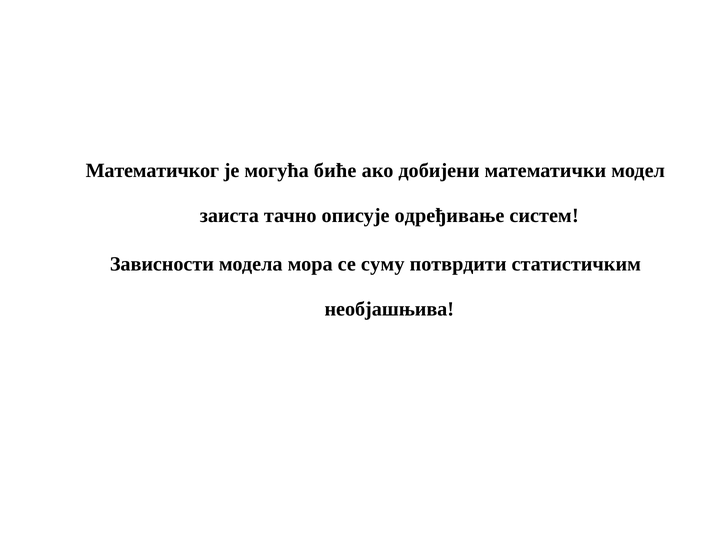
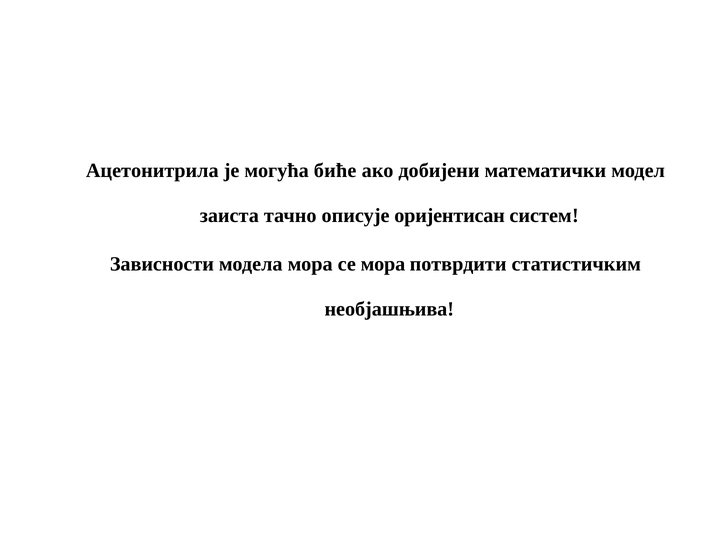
Математичког: Математичког -> Ацетонитрила
одређивање: одређивање -> оријентисан
се суму: суму -> мора
